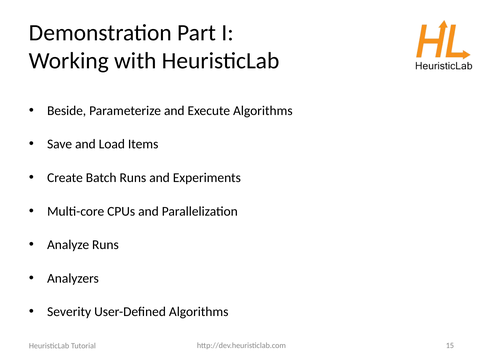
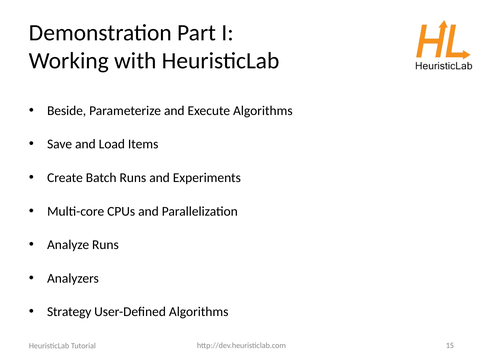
Severity: Severity -> Strategy
